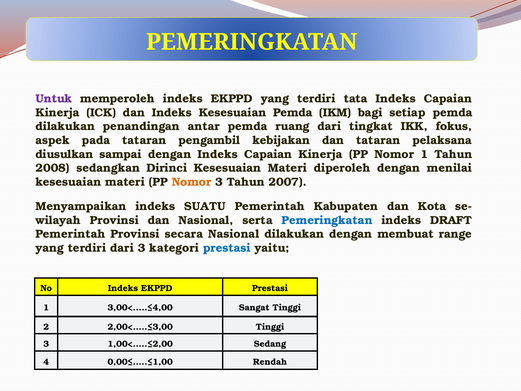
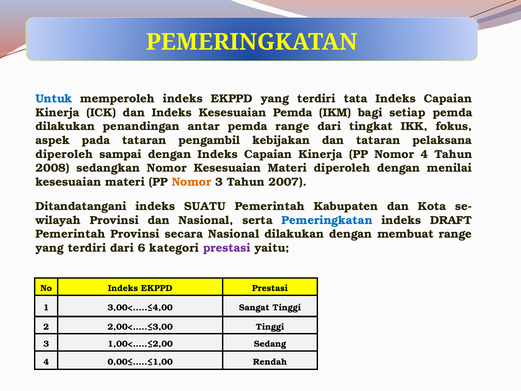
Untuk colour: purple -> blue
pemda ruang: ruang -> range
diusulkan at (64, 154): diusulkan -> diperoleh
Nomor 1: 1 -> 4
sedangkan Dirinci: Dirinci -> Nomor
Menyampaikan: Menyampaikan -> Ditandatangani
dari 3: 3 -> 6
prestasi at (227, 248) colour: blue -> purple
